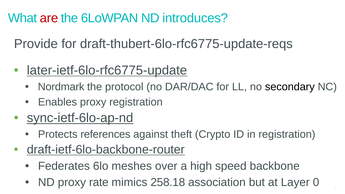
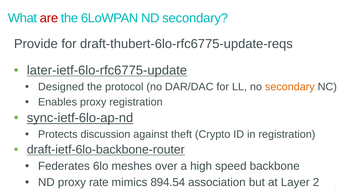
ND introduces: introduces -> secondary
Nordmark: Nordmark -> Designed
secondary at (290, 87) colour: black -> orange
references: references -> discussion
258.18: 258.18 -> 894.54
0: 0 -> 2
